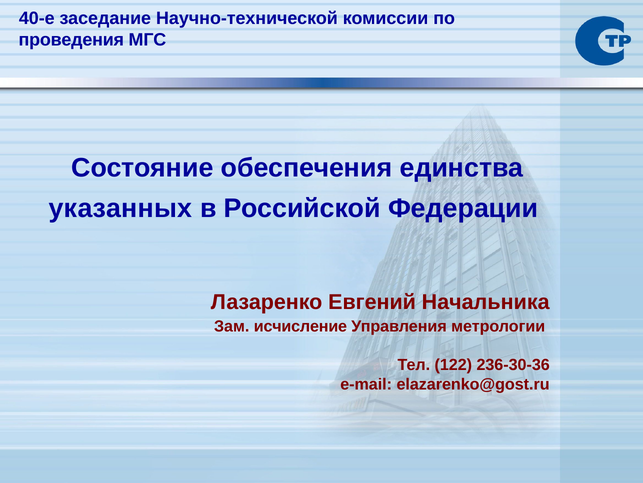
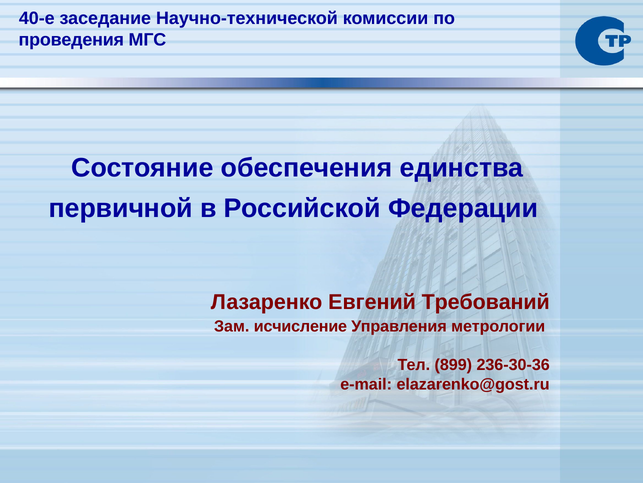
указанных: указанных -> первичной
Начальника: Начальника -> Требований
122: 122 -> 899
